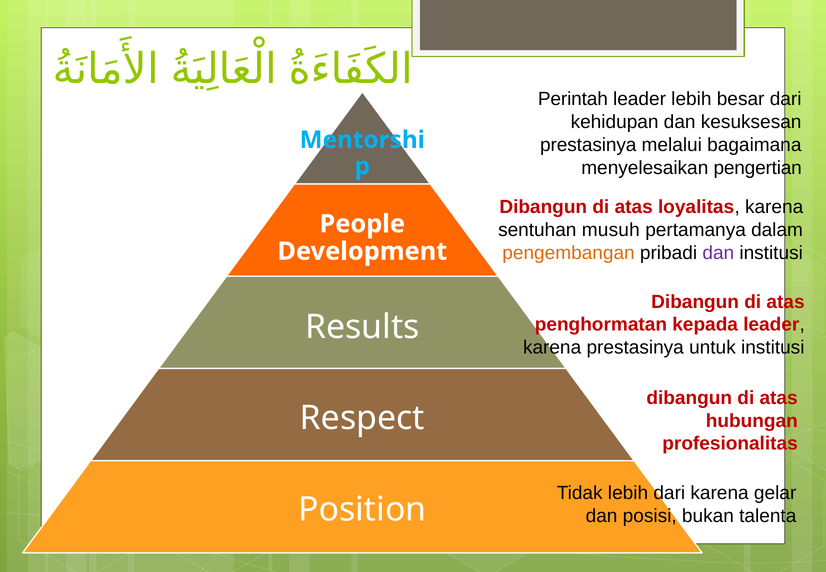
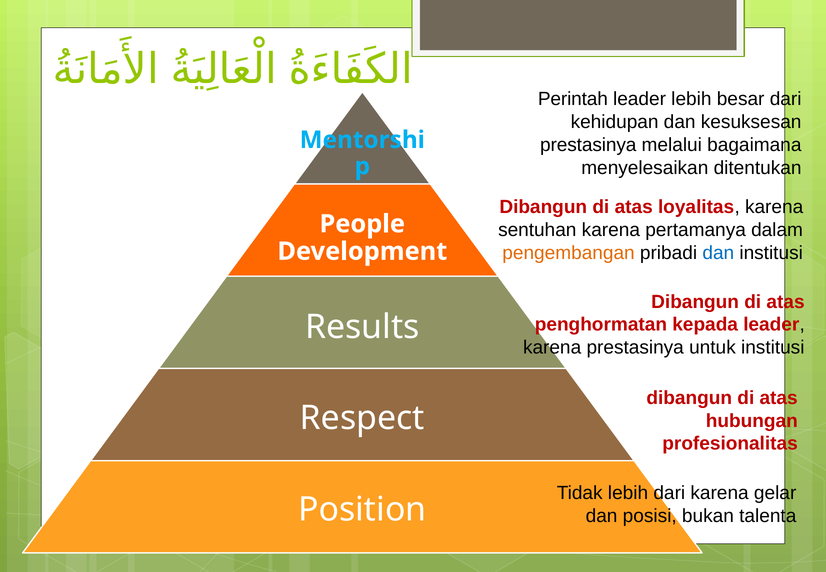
pengertian: pengertian -> ditentukan
sentuhan musuh: musuh -> karena
dan at (718, 253) colour: purple -> blue
